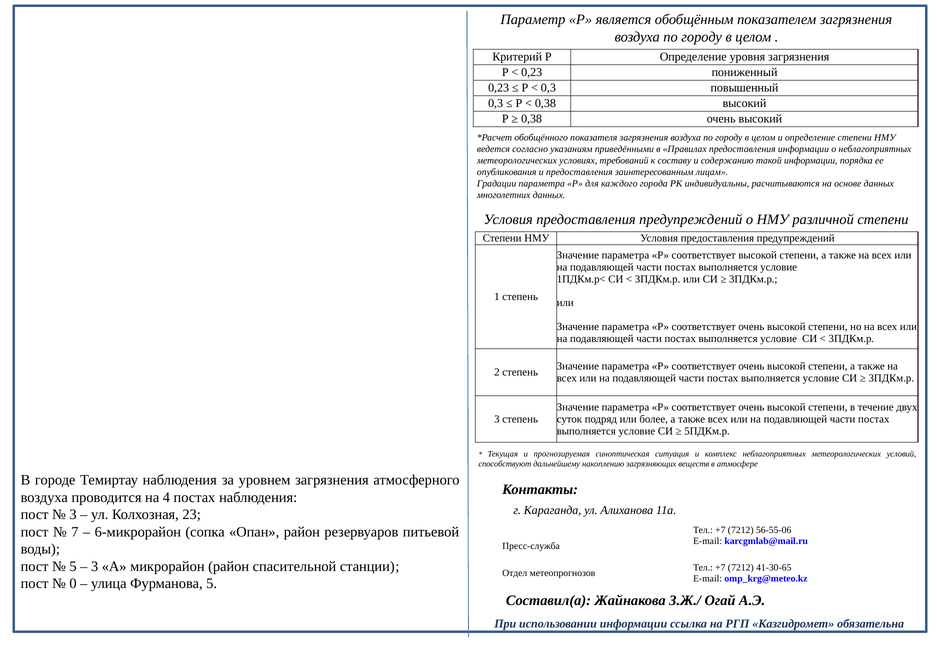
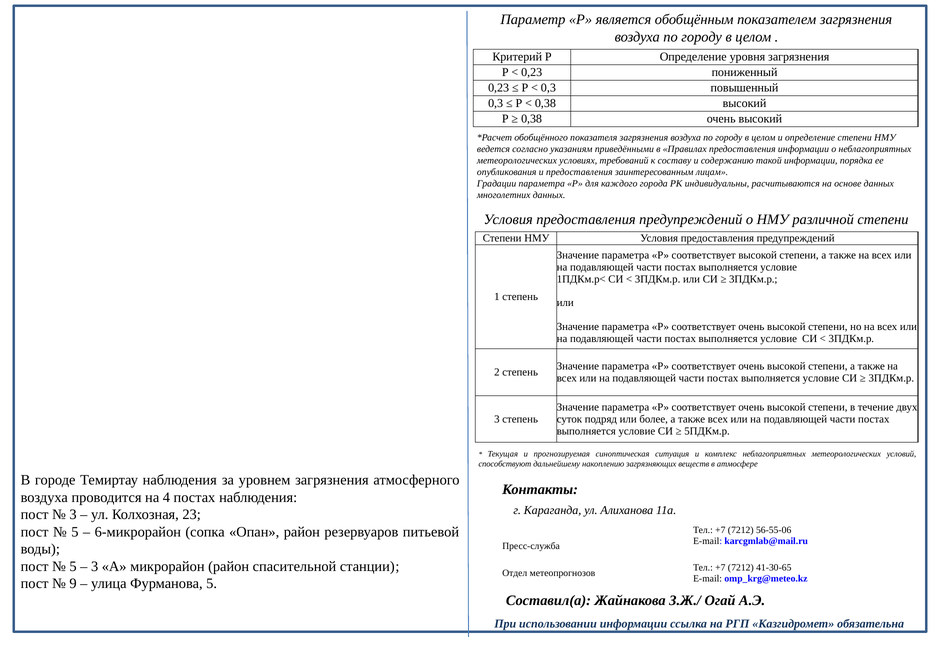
7 at (75, 532): 7 -> 5
0: 0 -> 9
